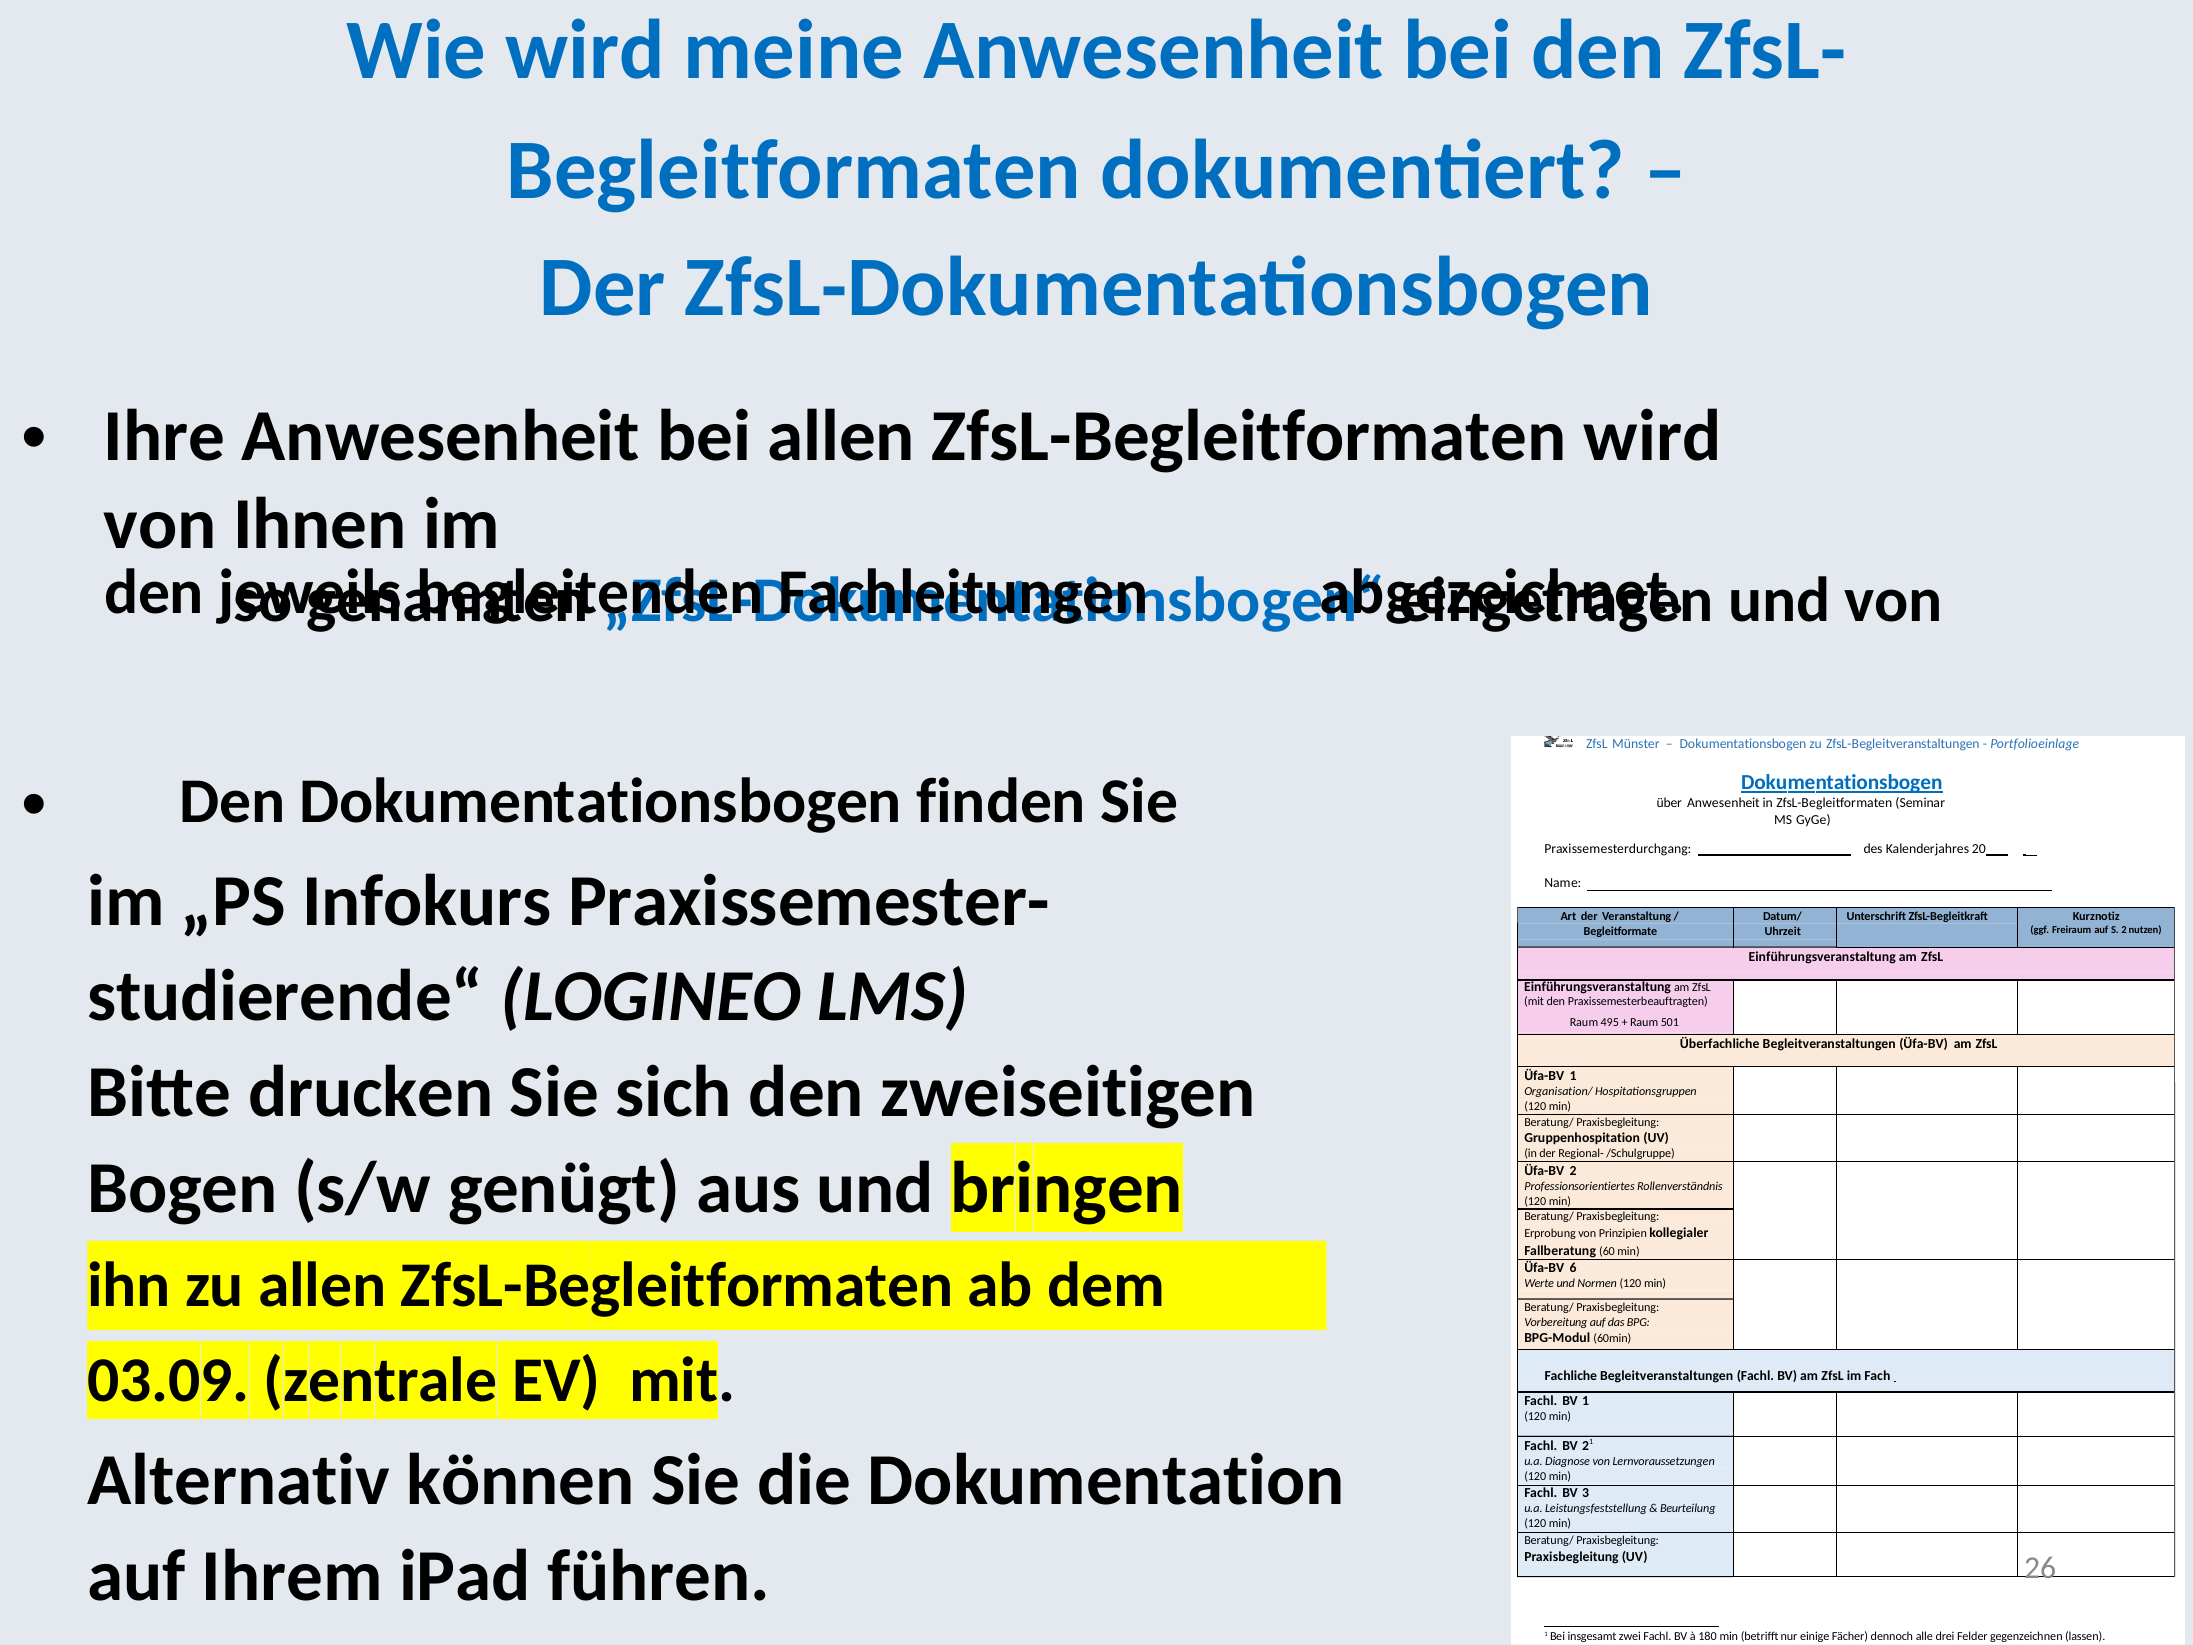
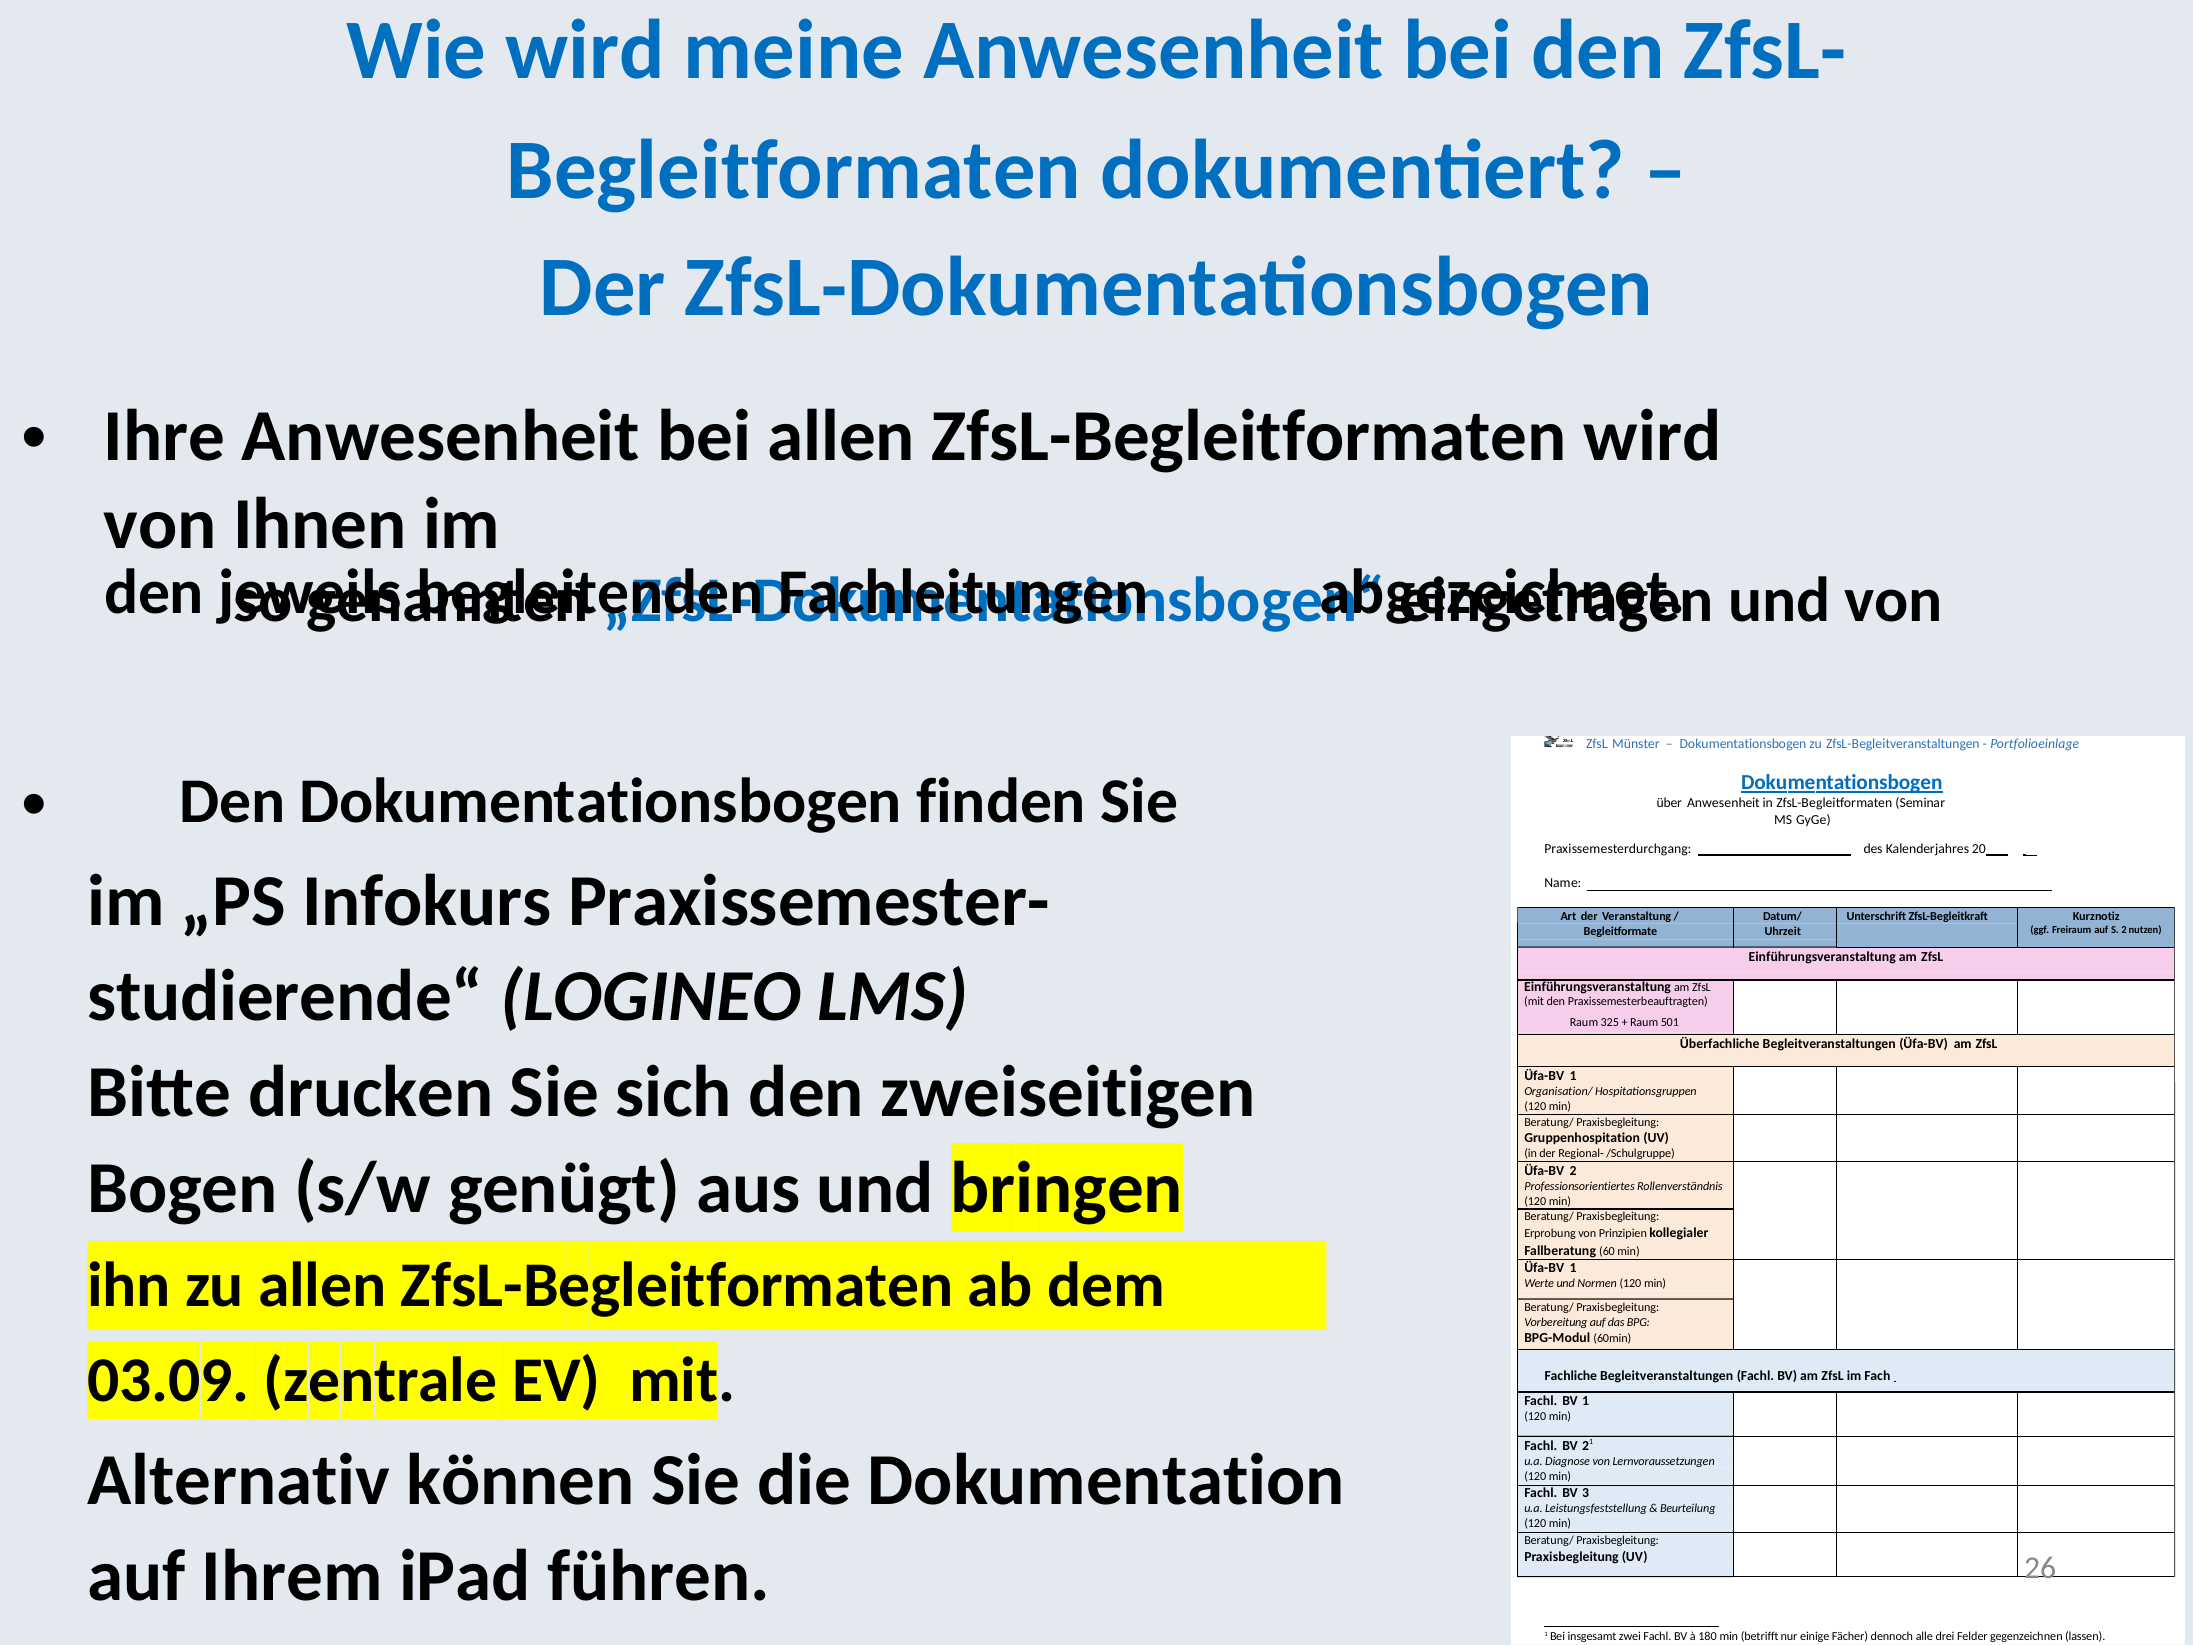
495: 495 -> 325
6 at (1573, 1268): 6 -> 1
